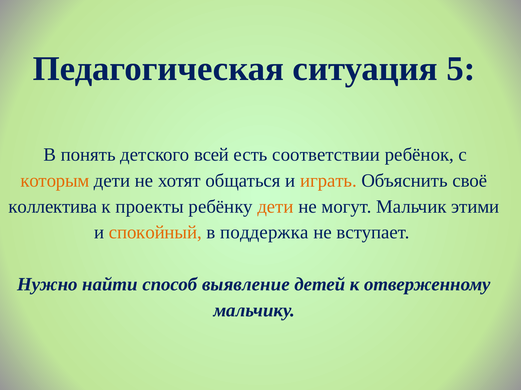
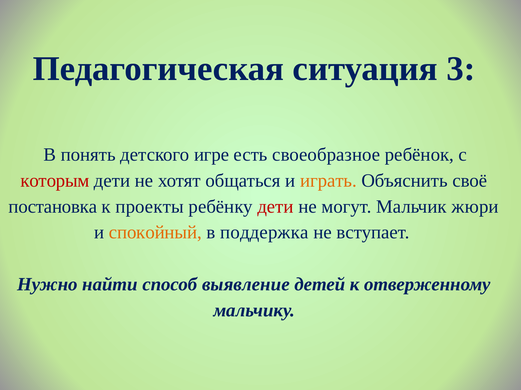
5: 5 -> 3
всей: всей -> игре
соответствии: соответствии -> своеобразное
которым colour: orange -> red
коллектива: коллектива -> постановка
дети at (276, 207) colour: orange -> red
этими: этими -> жюри
